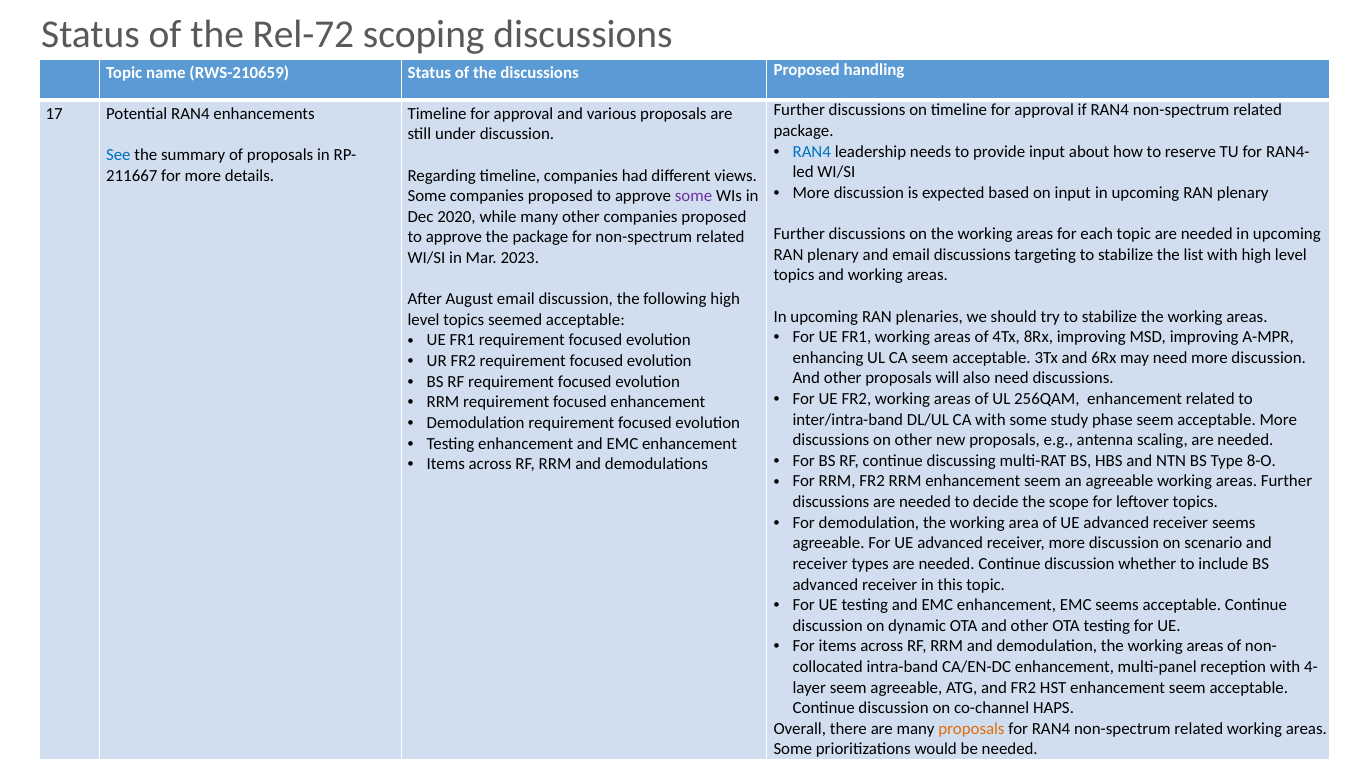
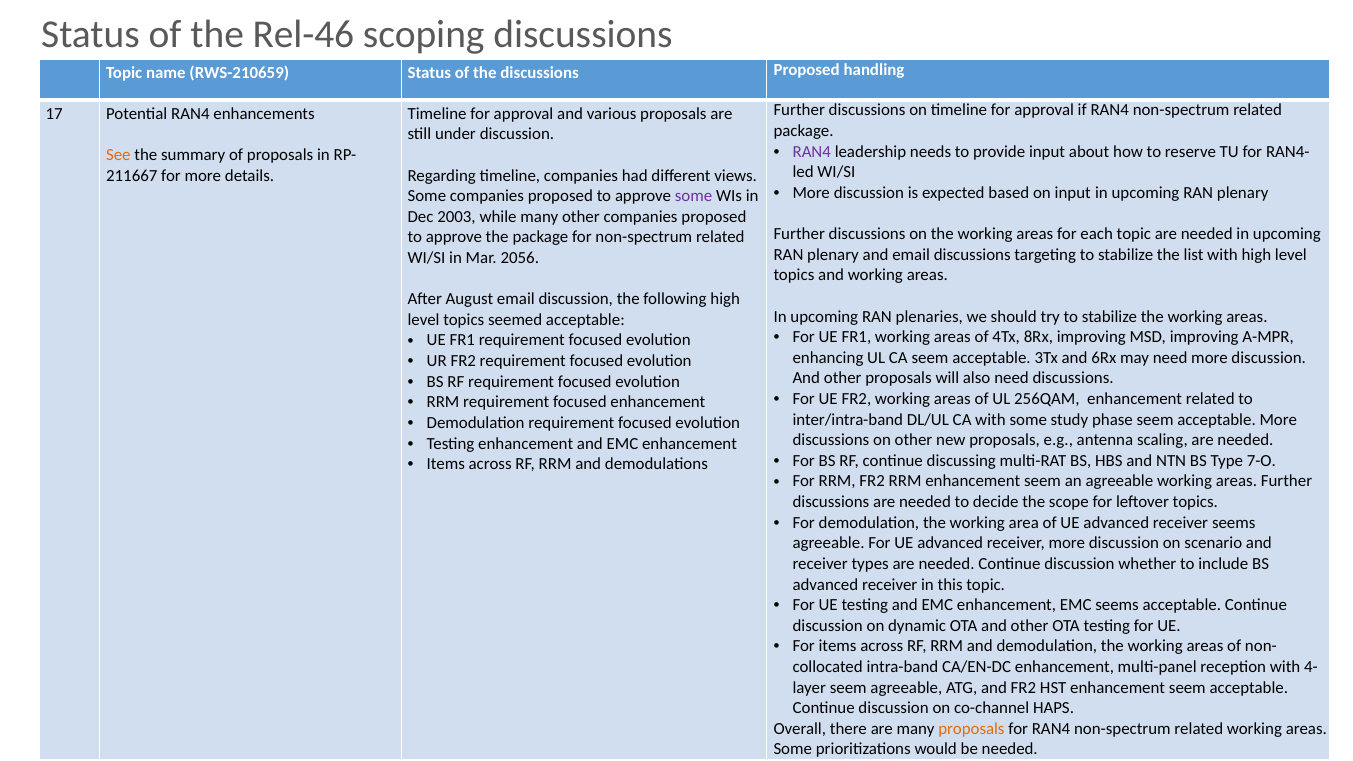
Rel-72: Rel-72 -> Rel-46
RAN4 at (812, 152) colour: blue -> purple
See colour: blue -> orange
2020: 2020 -> 2003
2023: 2023 -> 2056
8-O: 8-O -> 7-O
